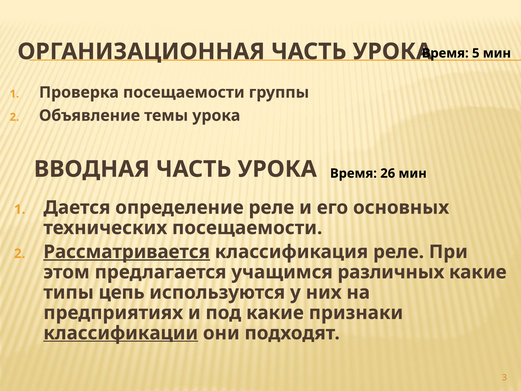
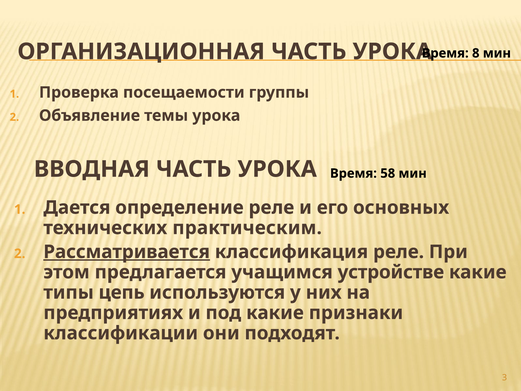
5: 5 -> 8
26: 26 -> 58
технических посещаемости: посещаемости -> практическим
различных: различных -> устройстве
классификации underline: present -> none
